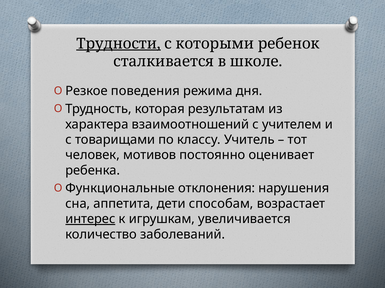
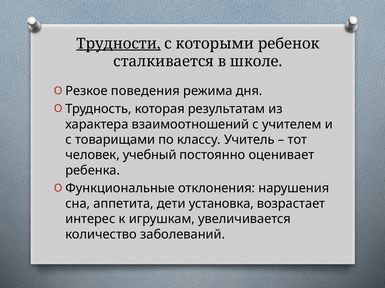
мотивов: мотивов -> учебный
способам: способам -> установка
интерес underline: present -> none
